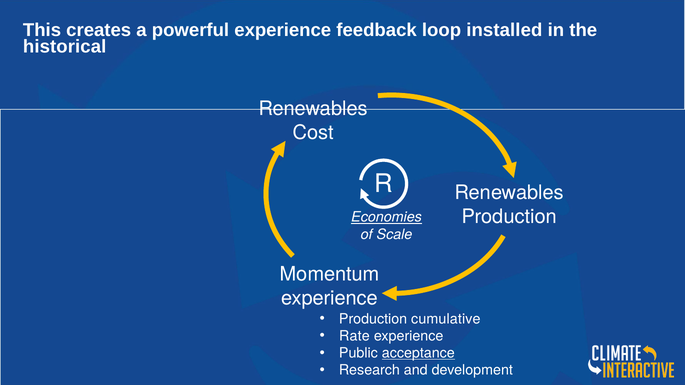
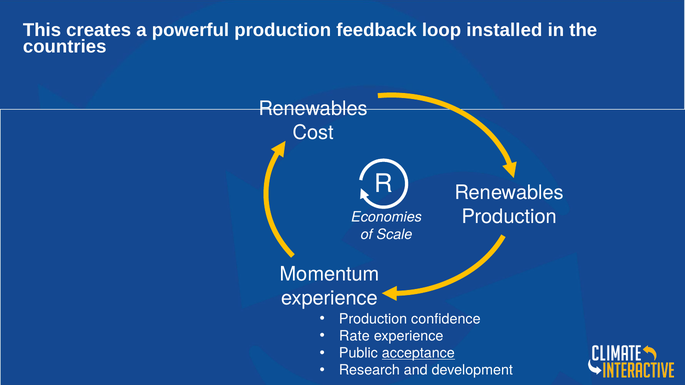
powerful experience: experience -> production
historical: historical -> countries
Economies underline: present -> none
cumulative: cumulative -> confidence
